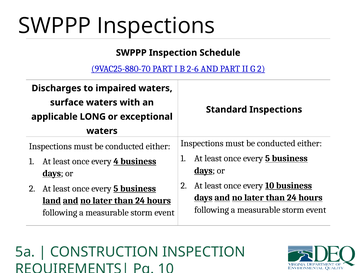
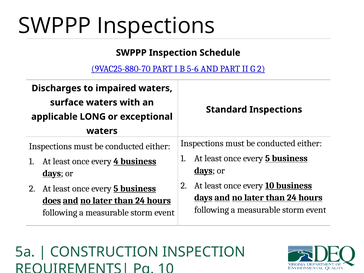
2-6: 2-6 -> 5-6
land: land -> does
